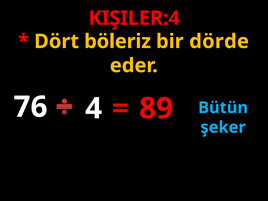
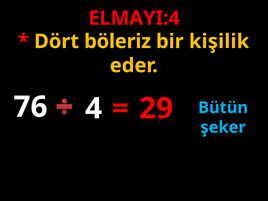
KIŞILER:4: KIŞILER:4 -> ELMAYI:4
dörde: dörde -> kişilik
89: 89 -> 29
